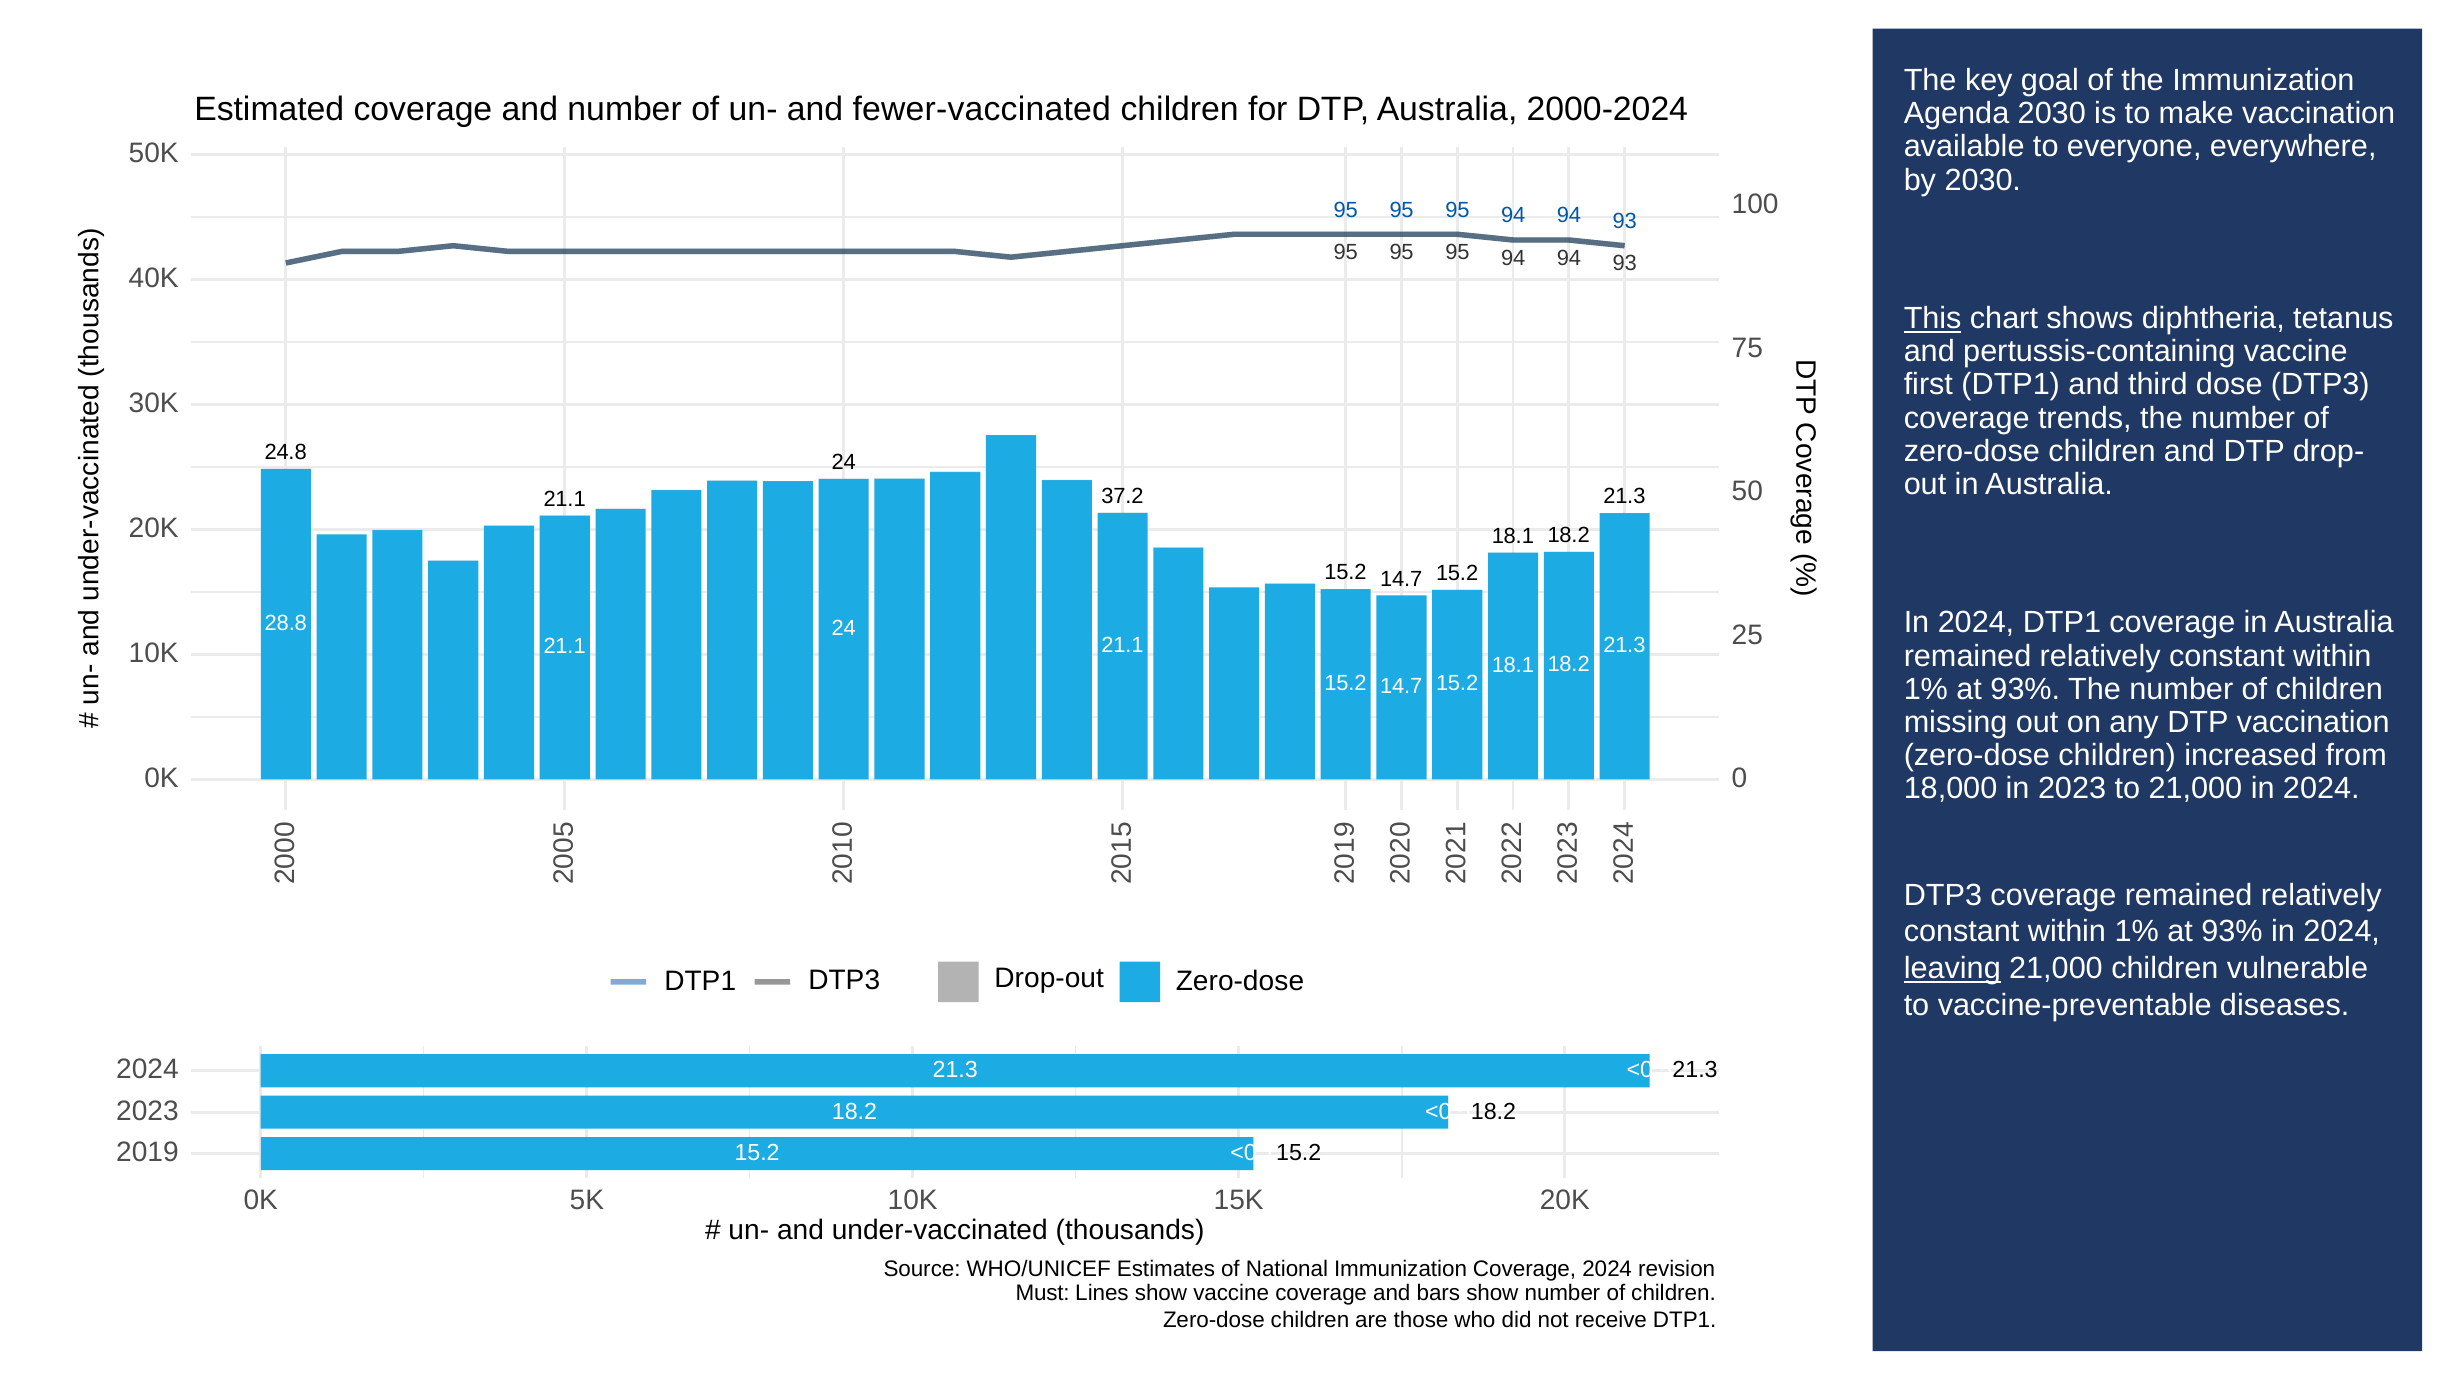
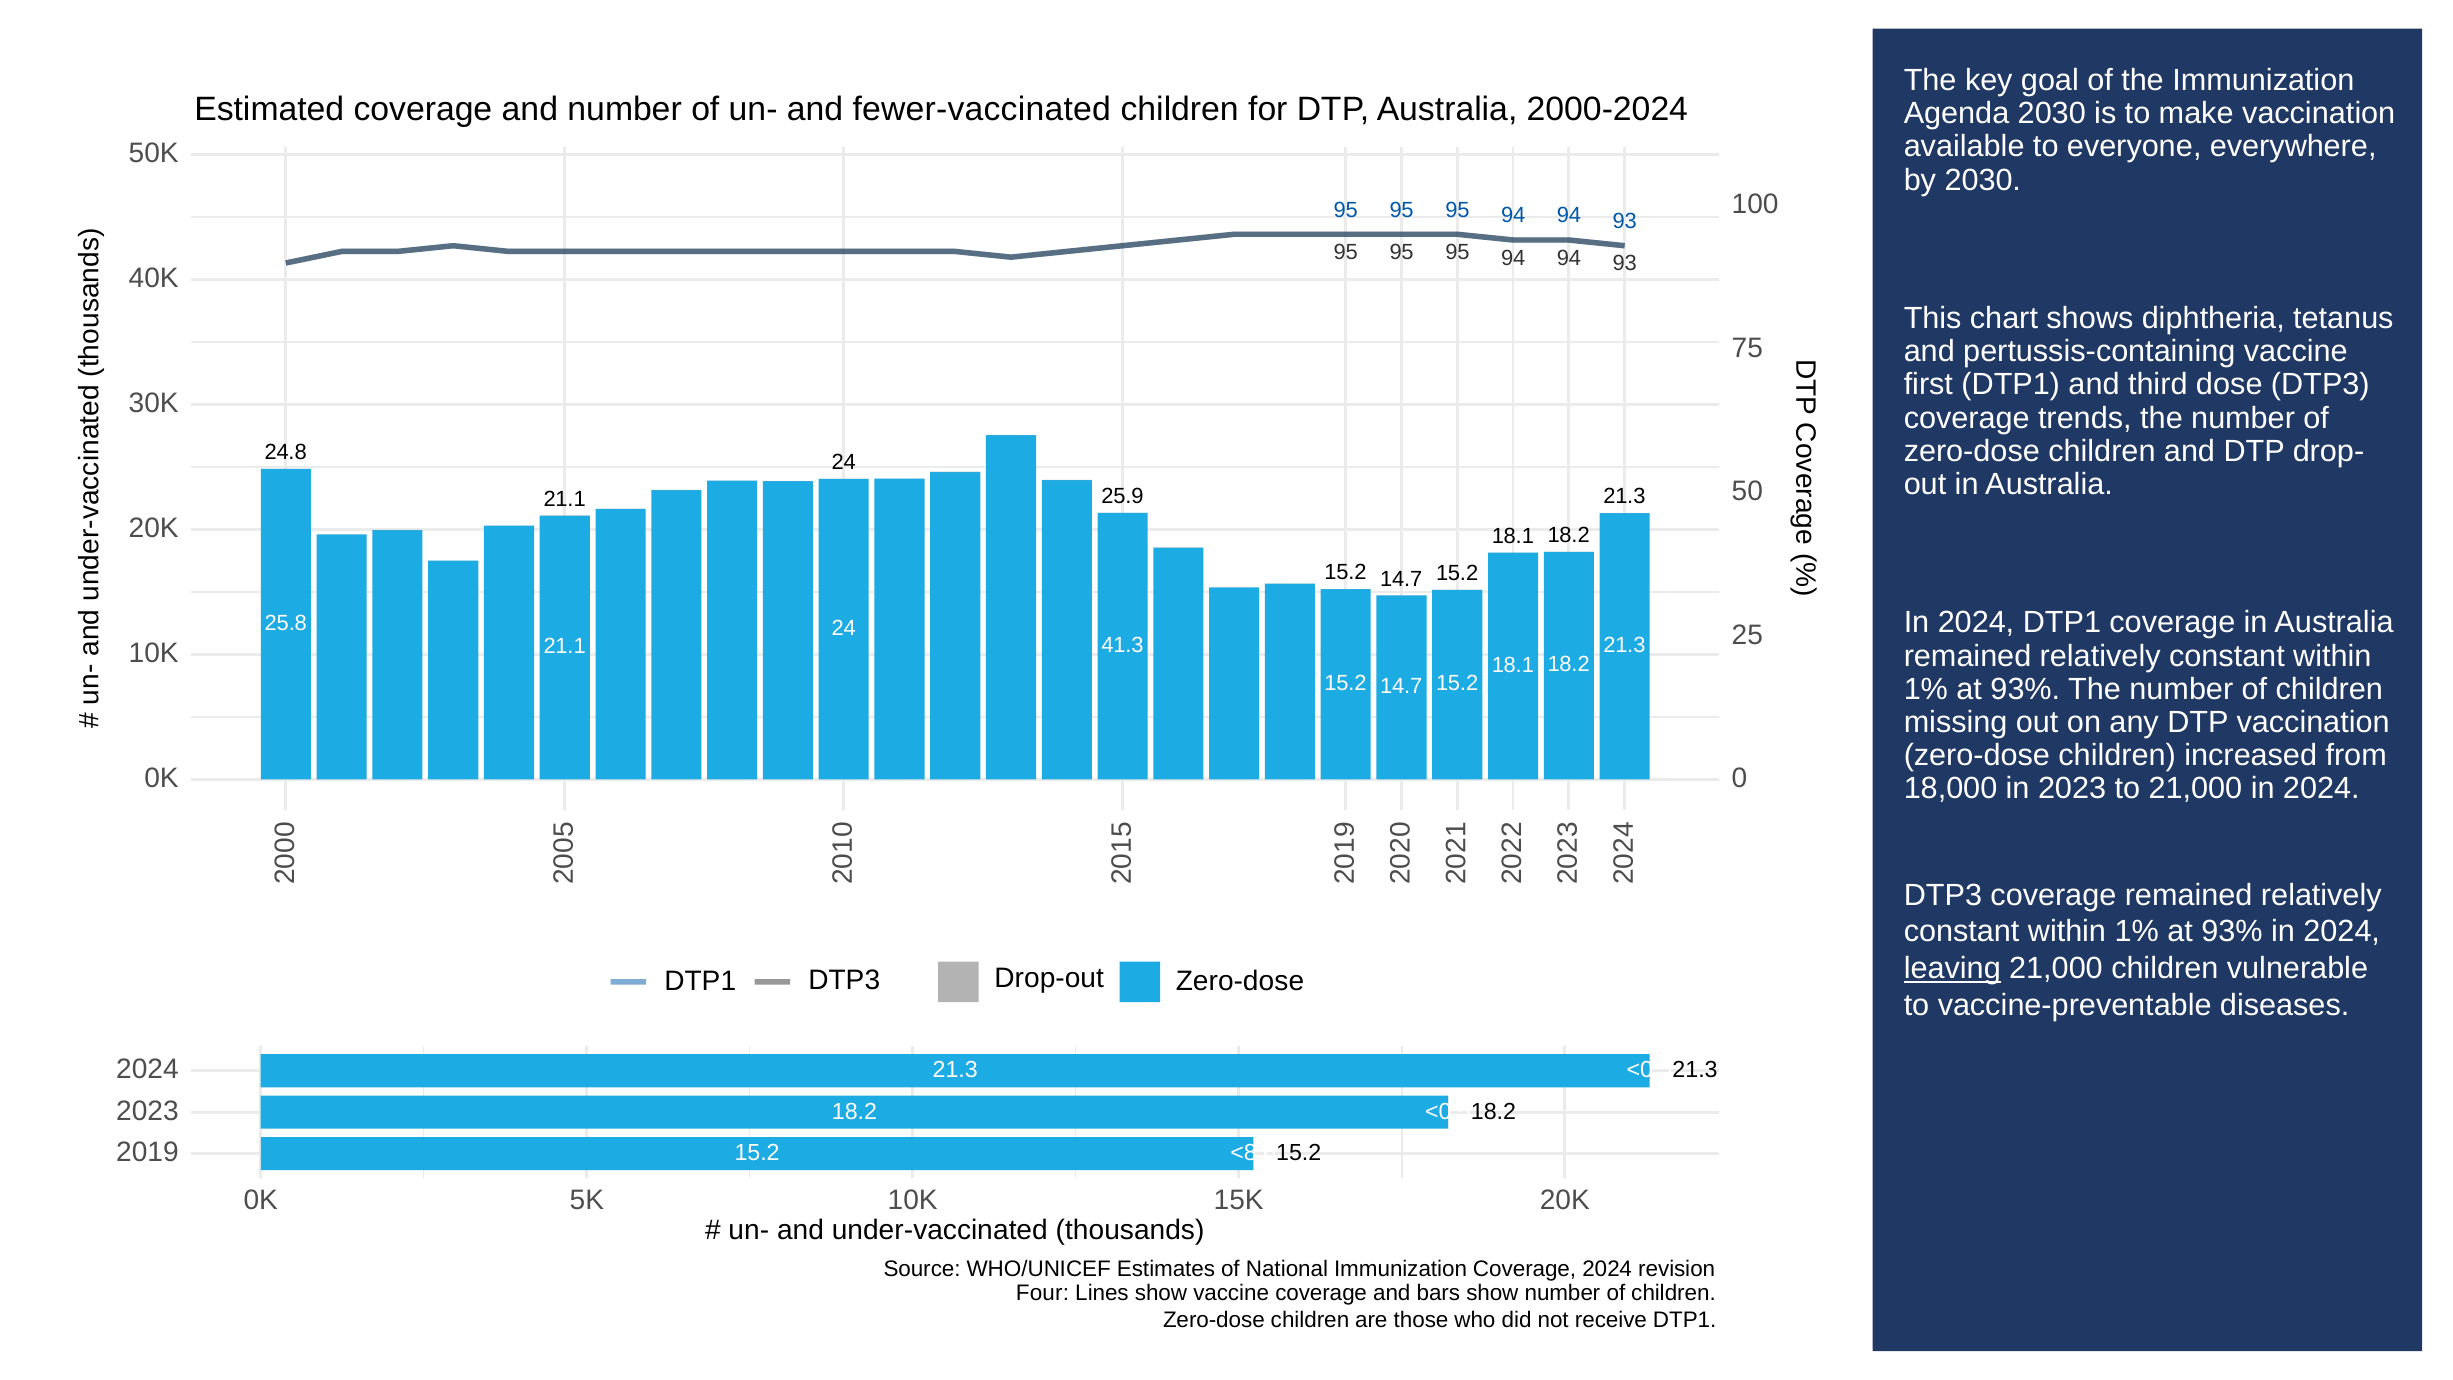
This underline: present -> none
37.2: 37.2 -> 25.9
28.8: 28.8 -> 25.8
21.1 at (1122, 645): 21.1 -> 41.3
<0.1: <0.1 -> <8.6
Must: Must -> Four
